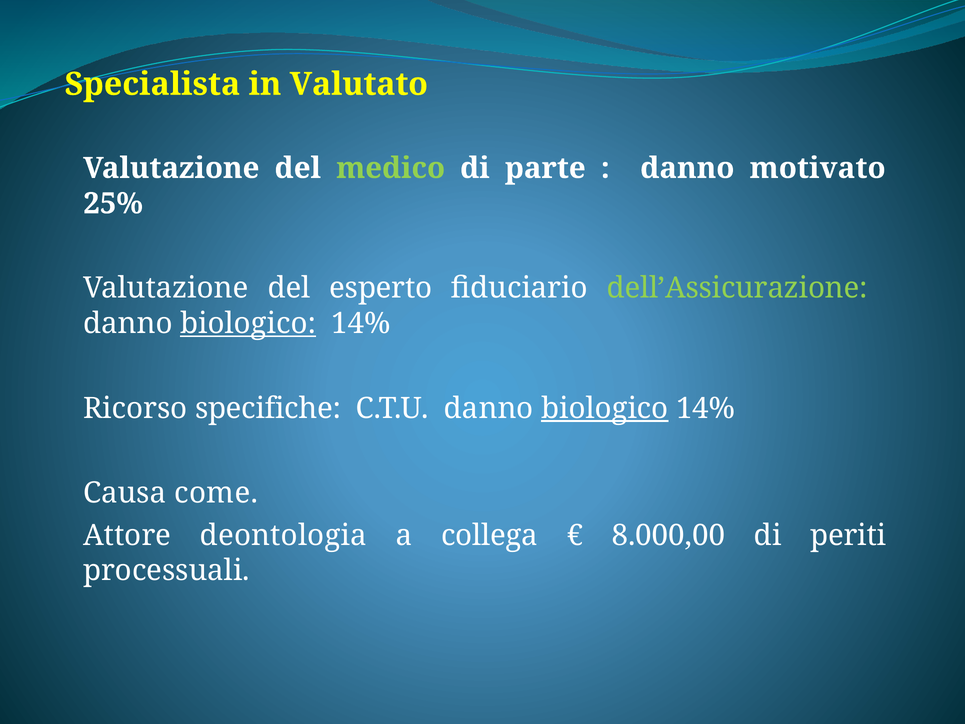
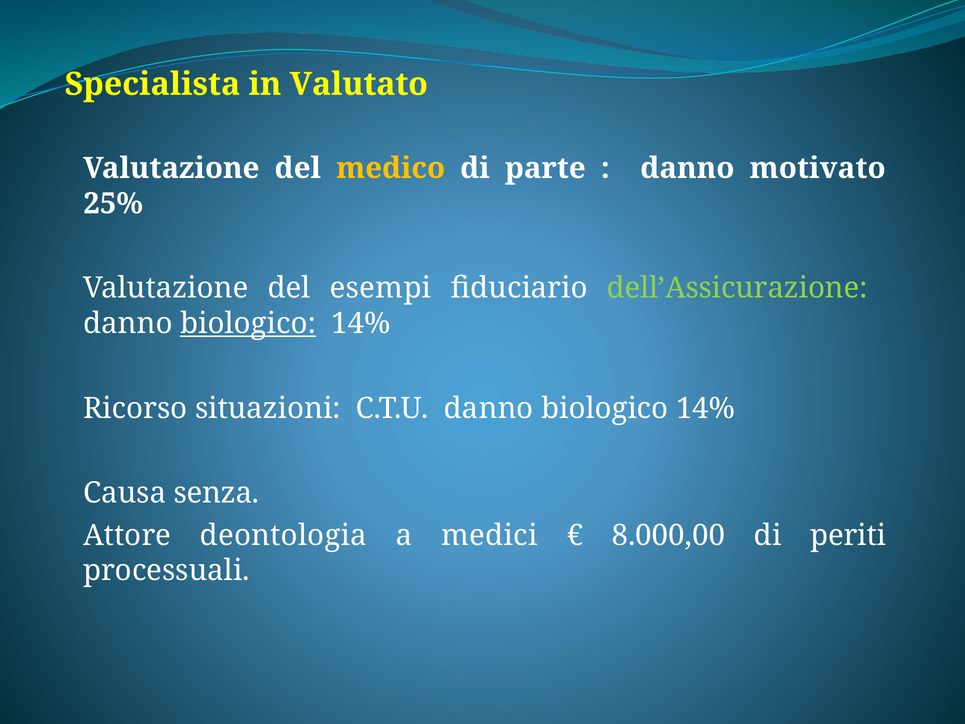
medico colour: light green -> yellow
esperto: esperto -> esempi
specifiche: specifiche -> situazioni
biologico at (605, 408) underline: present -> none
come: come -> senza
collega: collega -> medici
